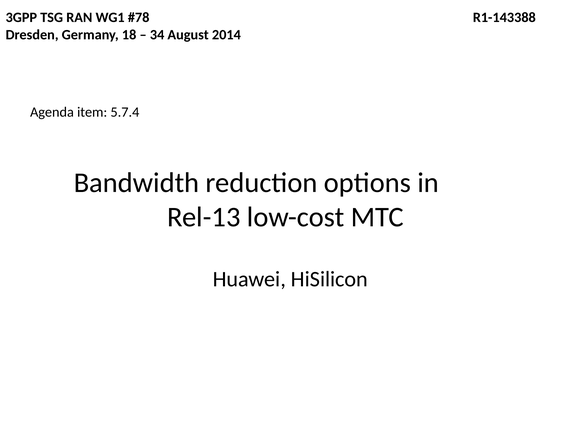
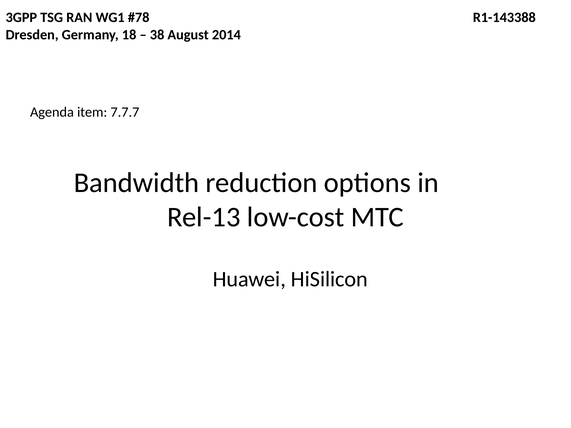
34: 34 -> 38
5.7.4: 5.7.4 -> 7.7.7
